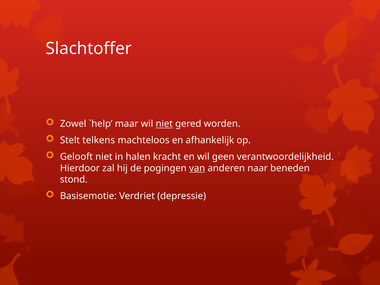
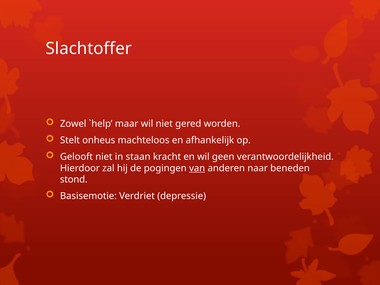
niet at (164, 124) underline: present -> none
telkens: telkens -> onheus
halen: halen -> staan
